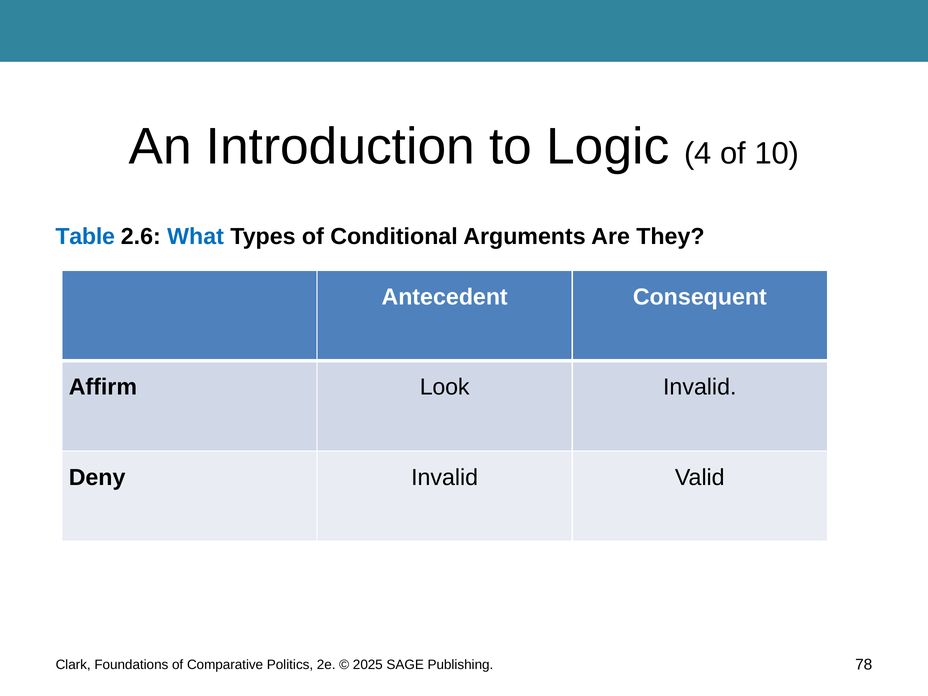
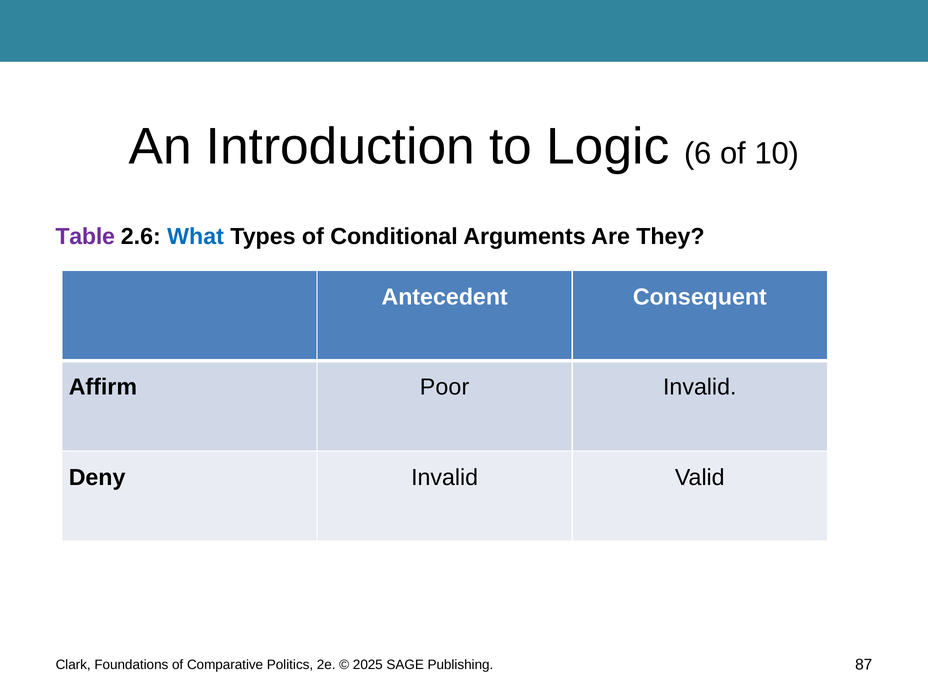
4: 4 -> 6
Table colour: blue -> purple
Look: Look -> Poor
78: 78 -> 87
